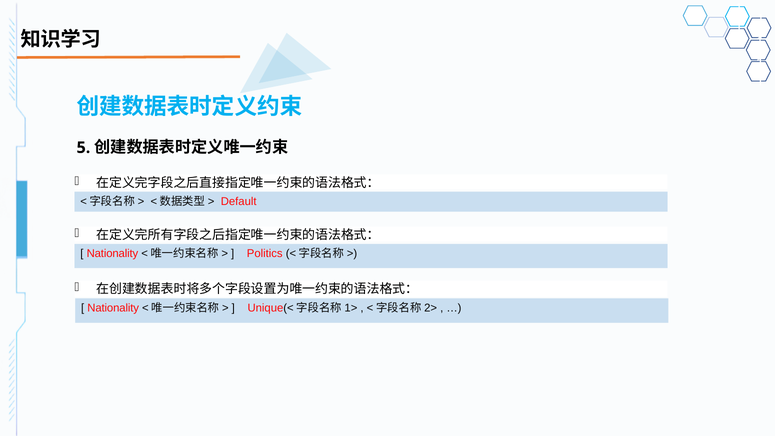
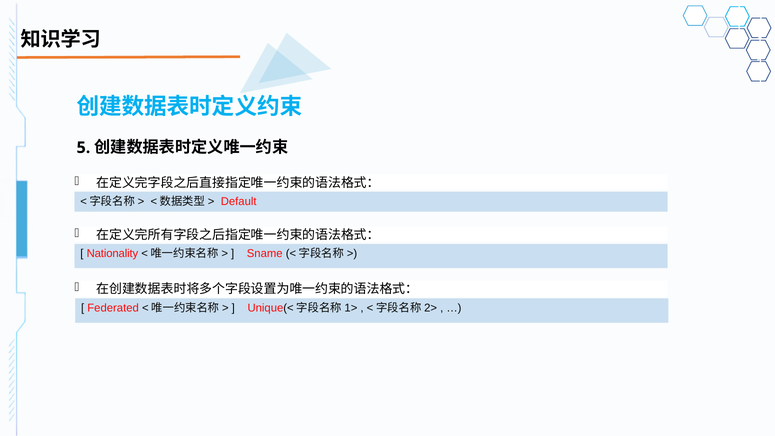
Politics: Politics -> Sname
Nationality at (113, 308): Nationality -> Federated
